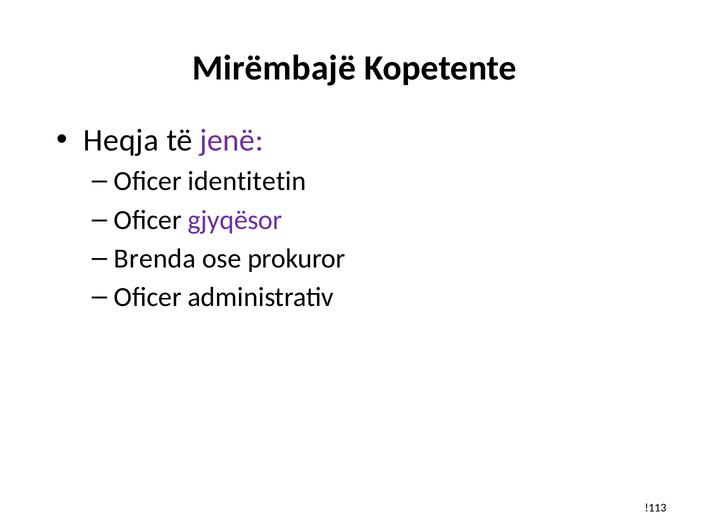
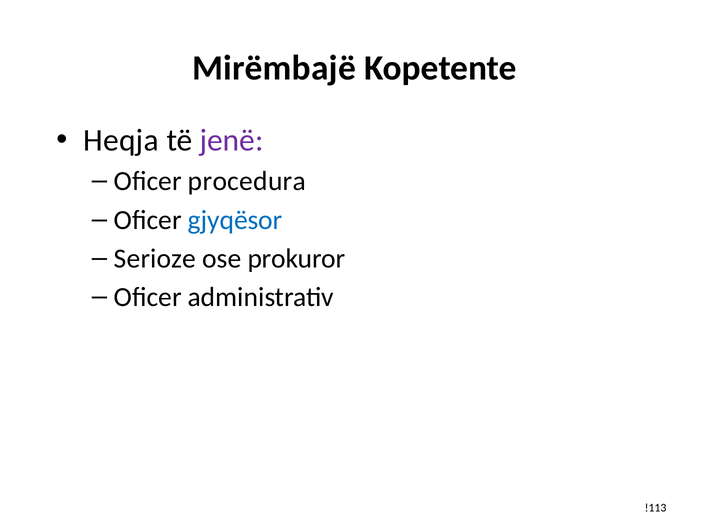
identitetin: identitetin -> procedura
gjyqësor colour: purple -> blue
Brenda: Brenda -> Serioze
